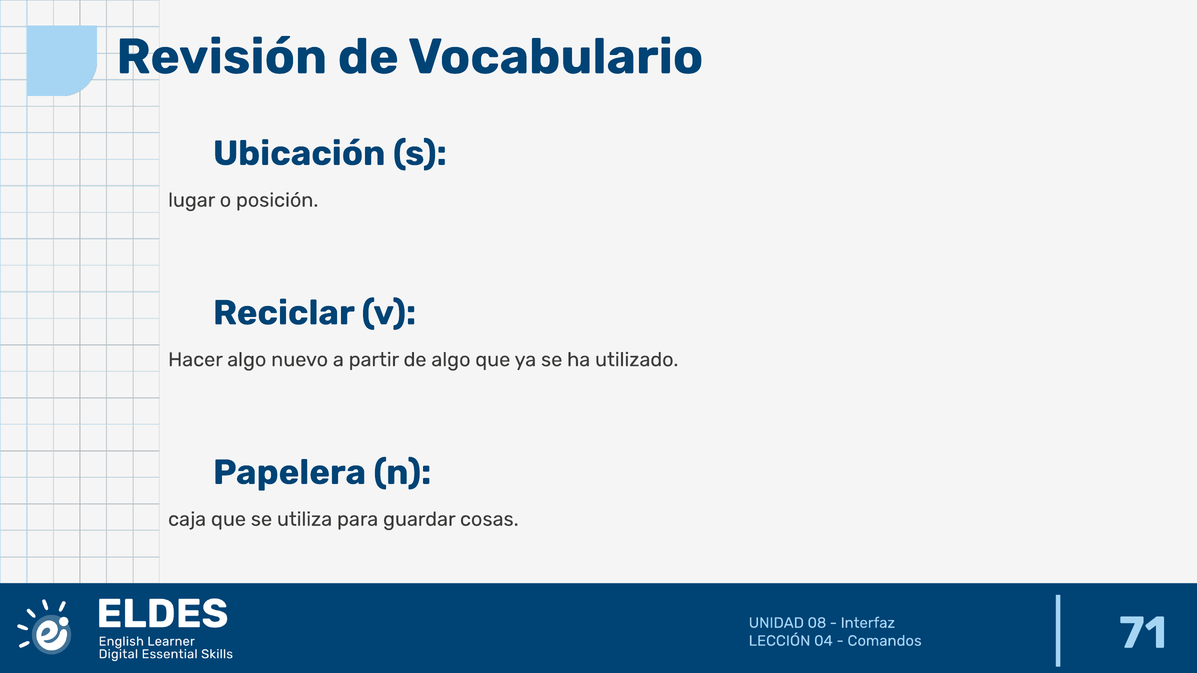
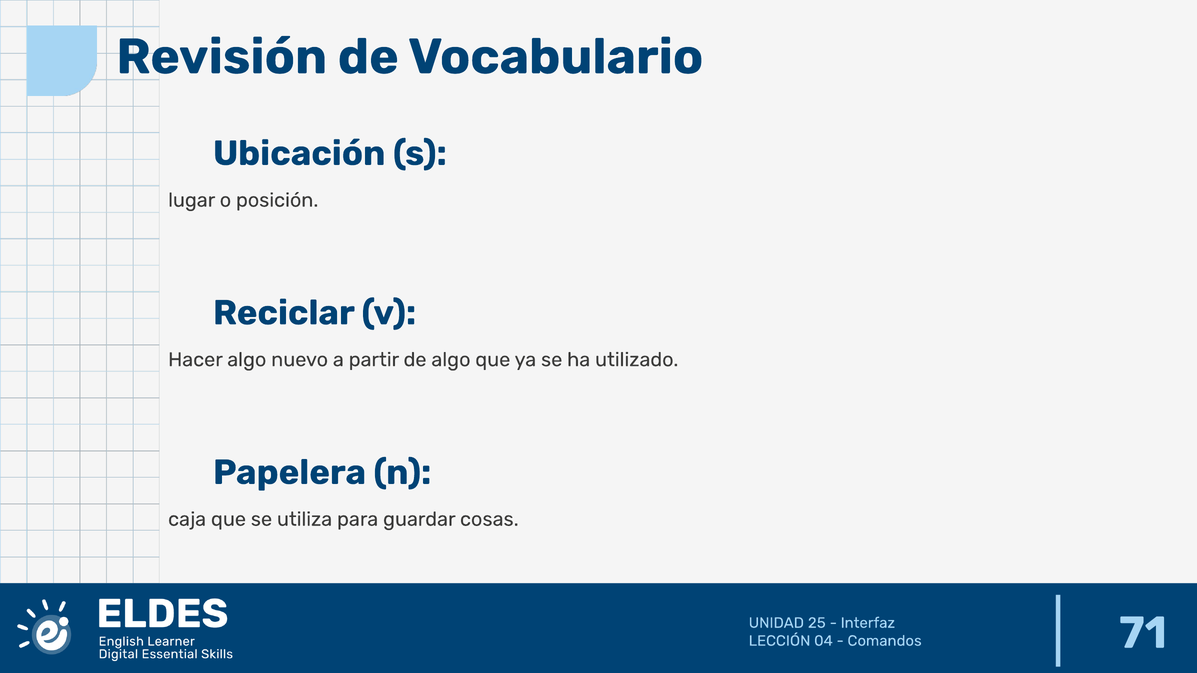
08: 08 -> 25
